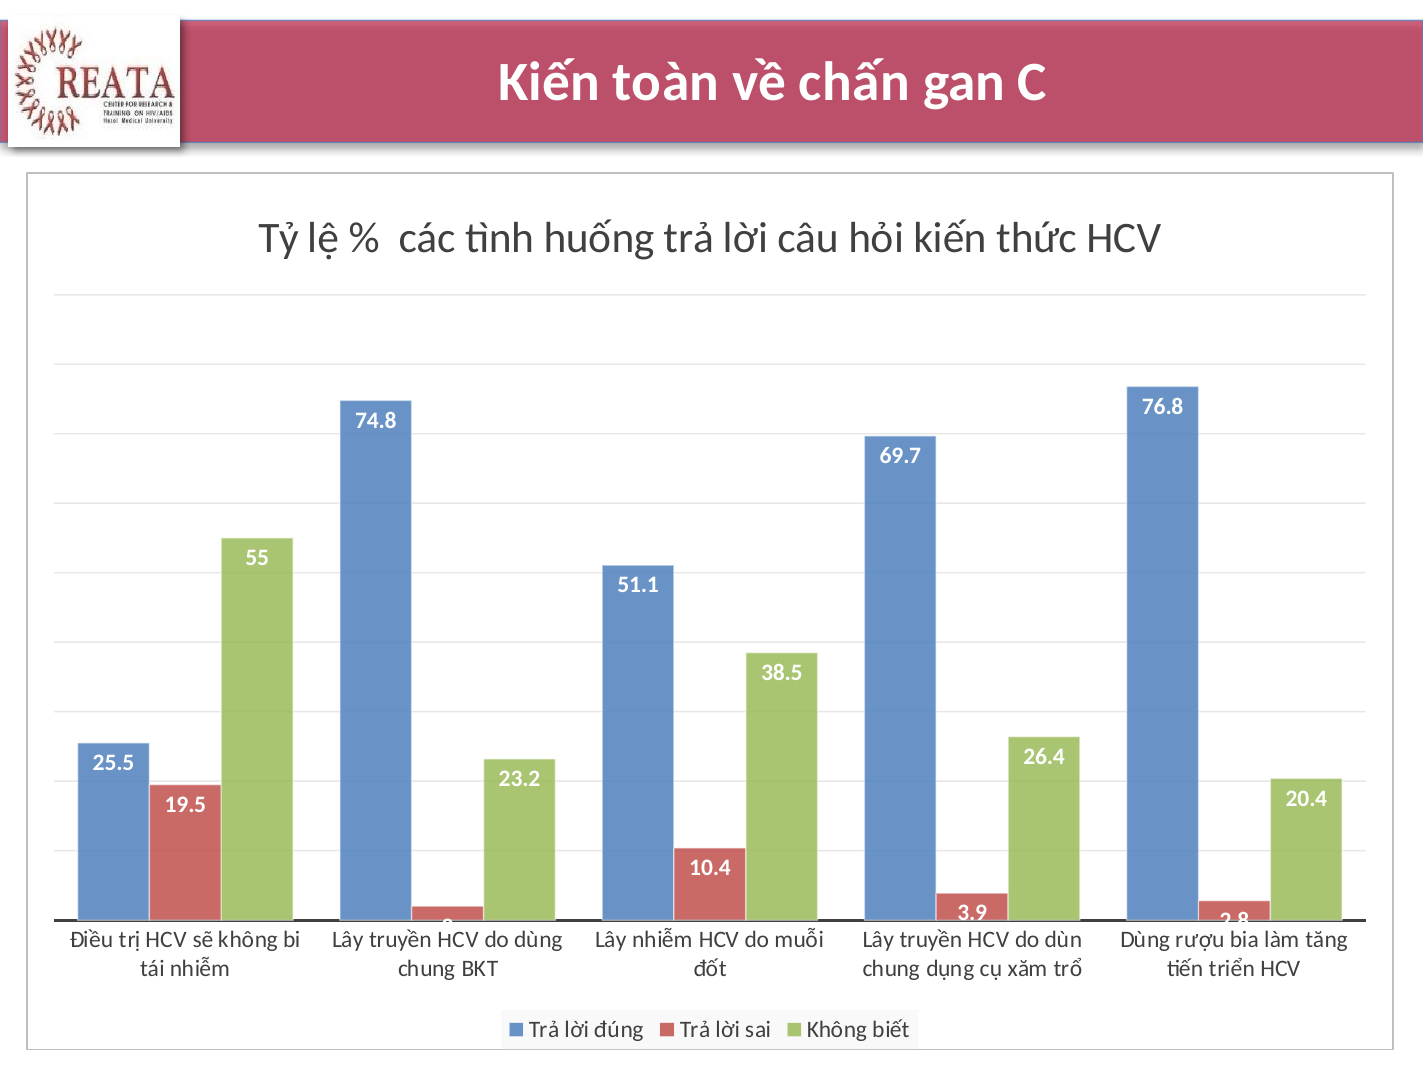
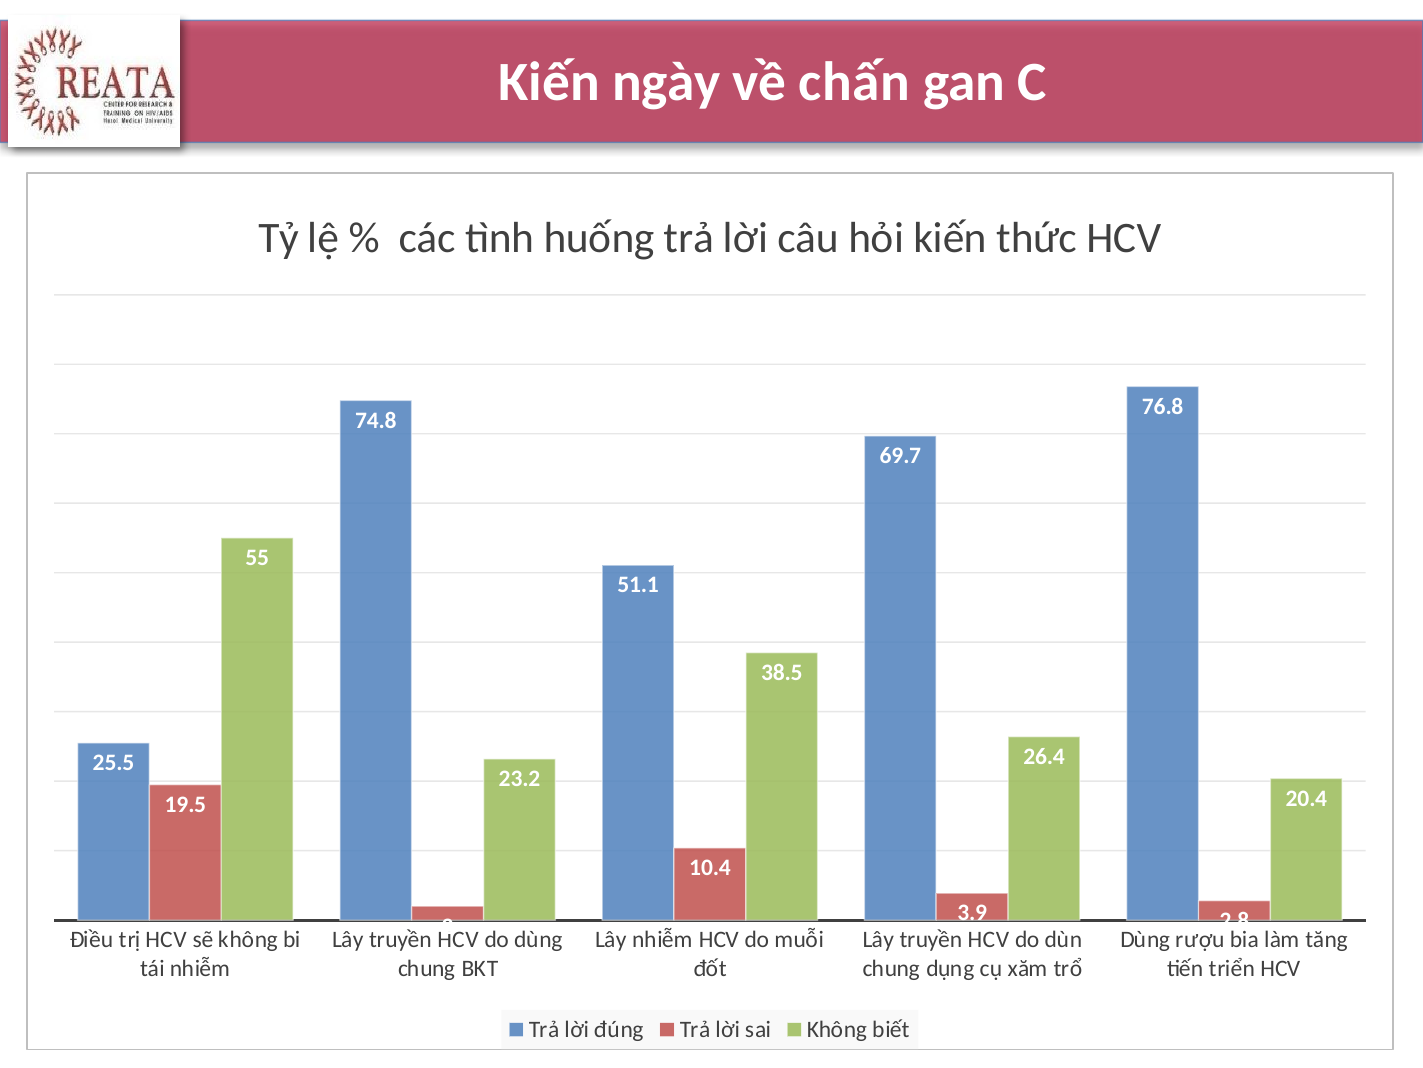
toàn: toàn -> ngày
